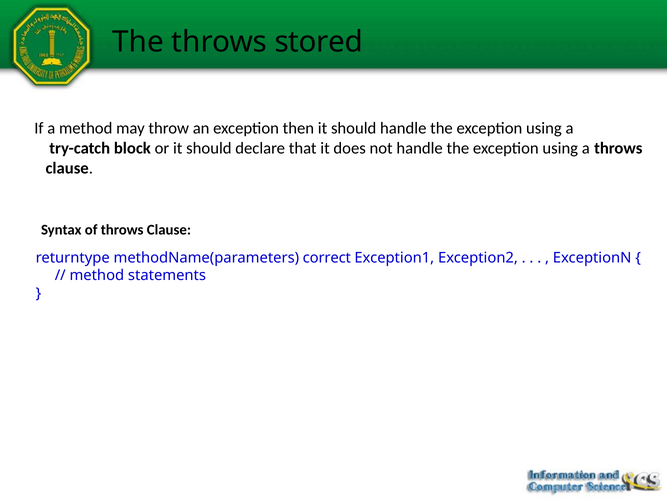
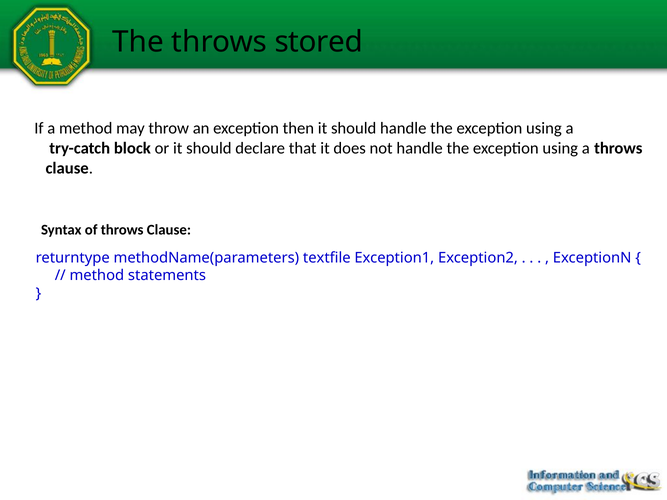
correct: correct -> textfile
